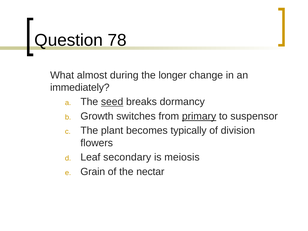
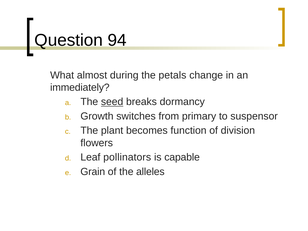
78: 78 -> 94
longer: longer -> petals
primary underline: present -> none
typically: typically -> function
secondary: secondary -> pollinators
meiosis: meiosis -> capable
nectar: nectar -> alleles
